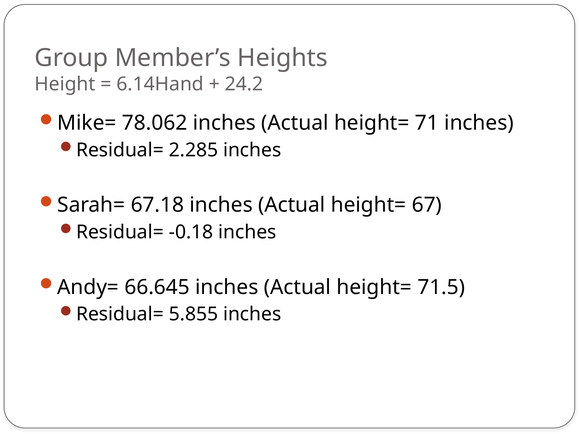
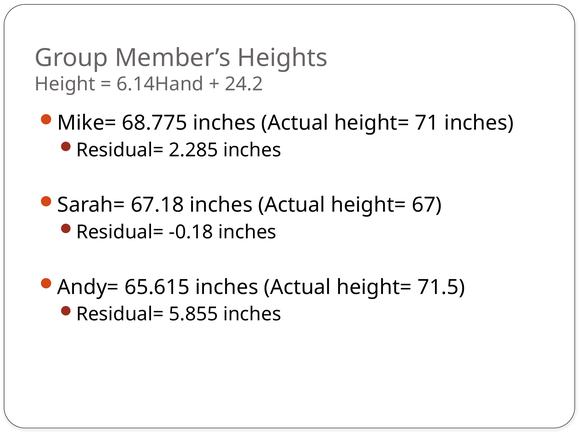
78.062: 78.062 -> 68.775
66.645: 66.645 -> 65.615
